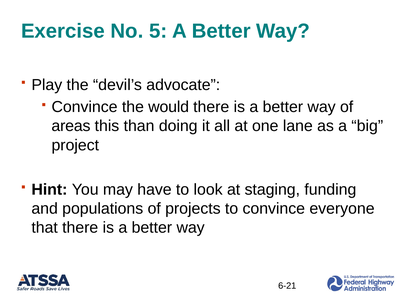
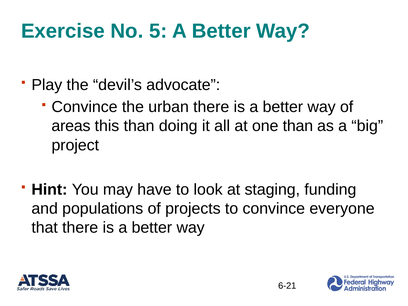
would: would -> urban
one lane: lane -> than
